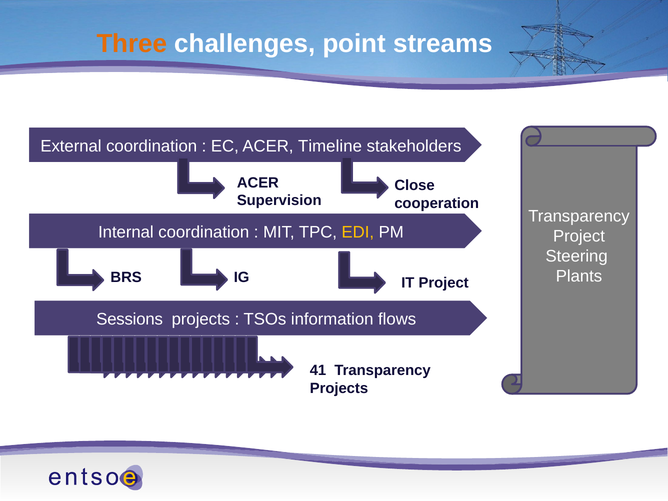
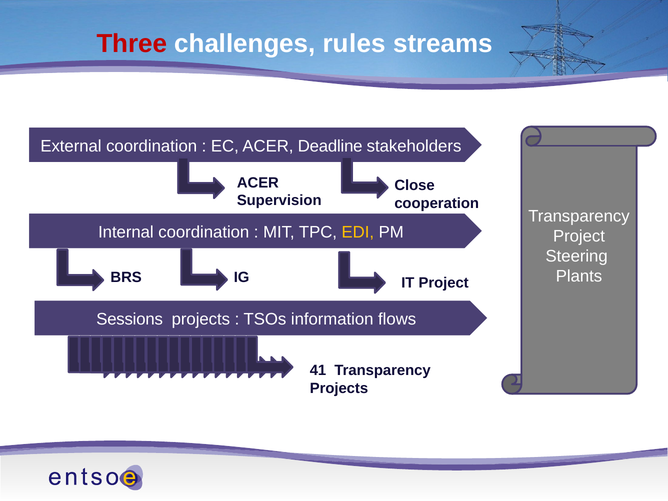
Three colour: orange -> red
point: point -> rules
Timeline: Timeline -> Deadline
